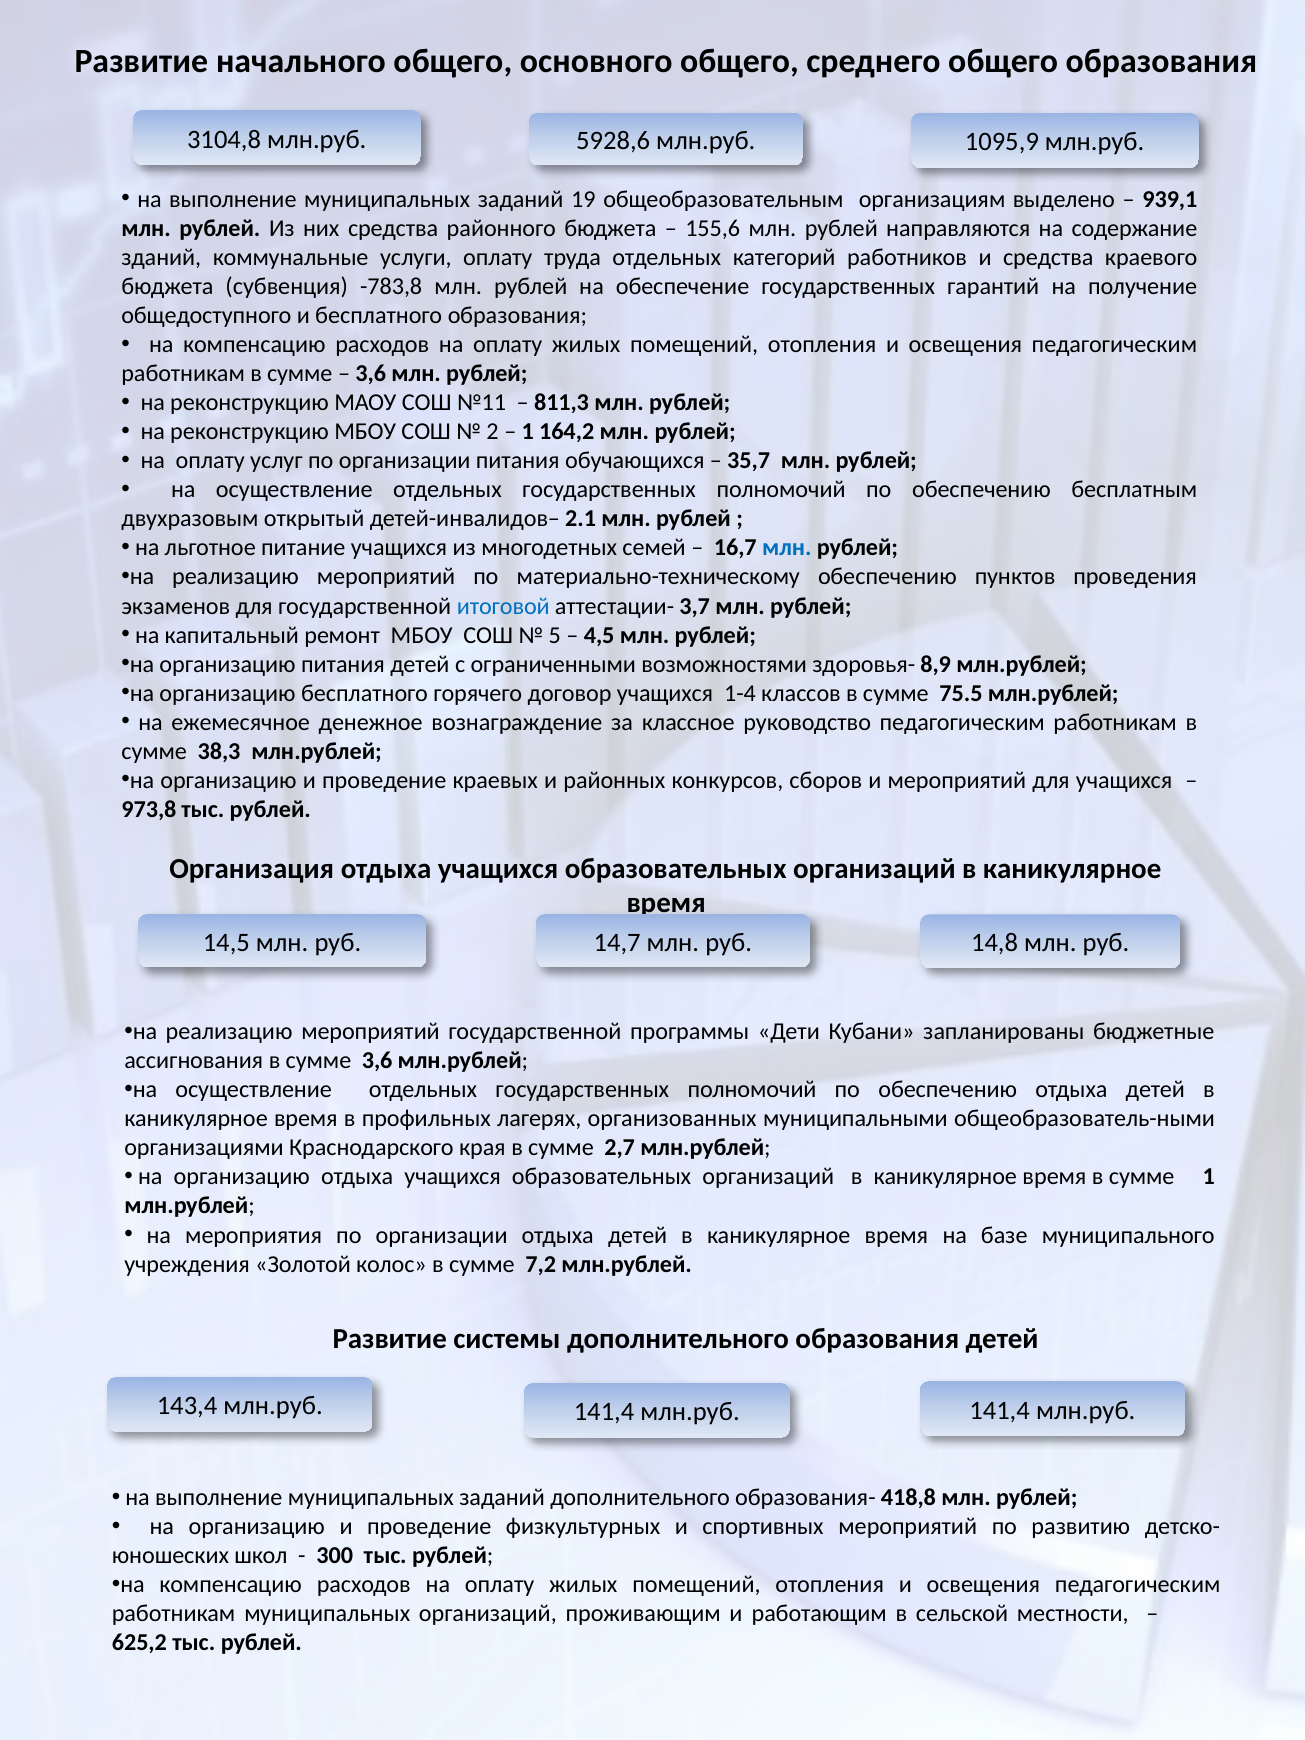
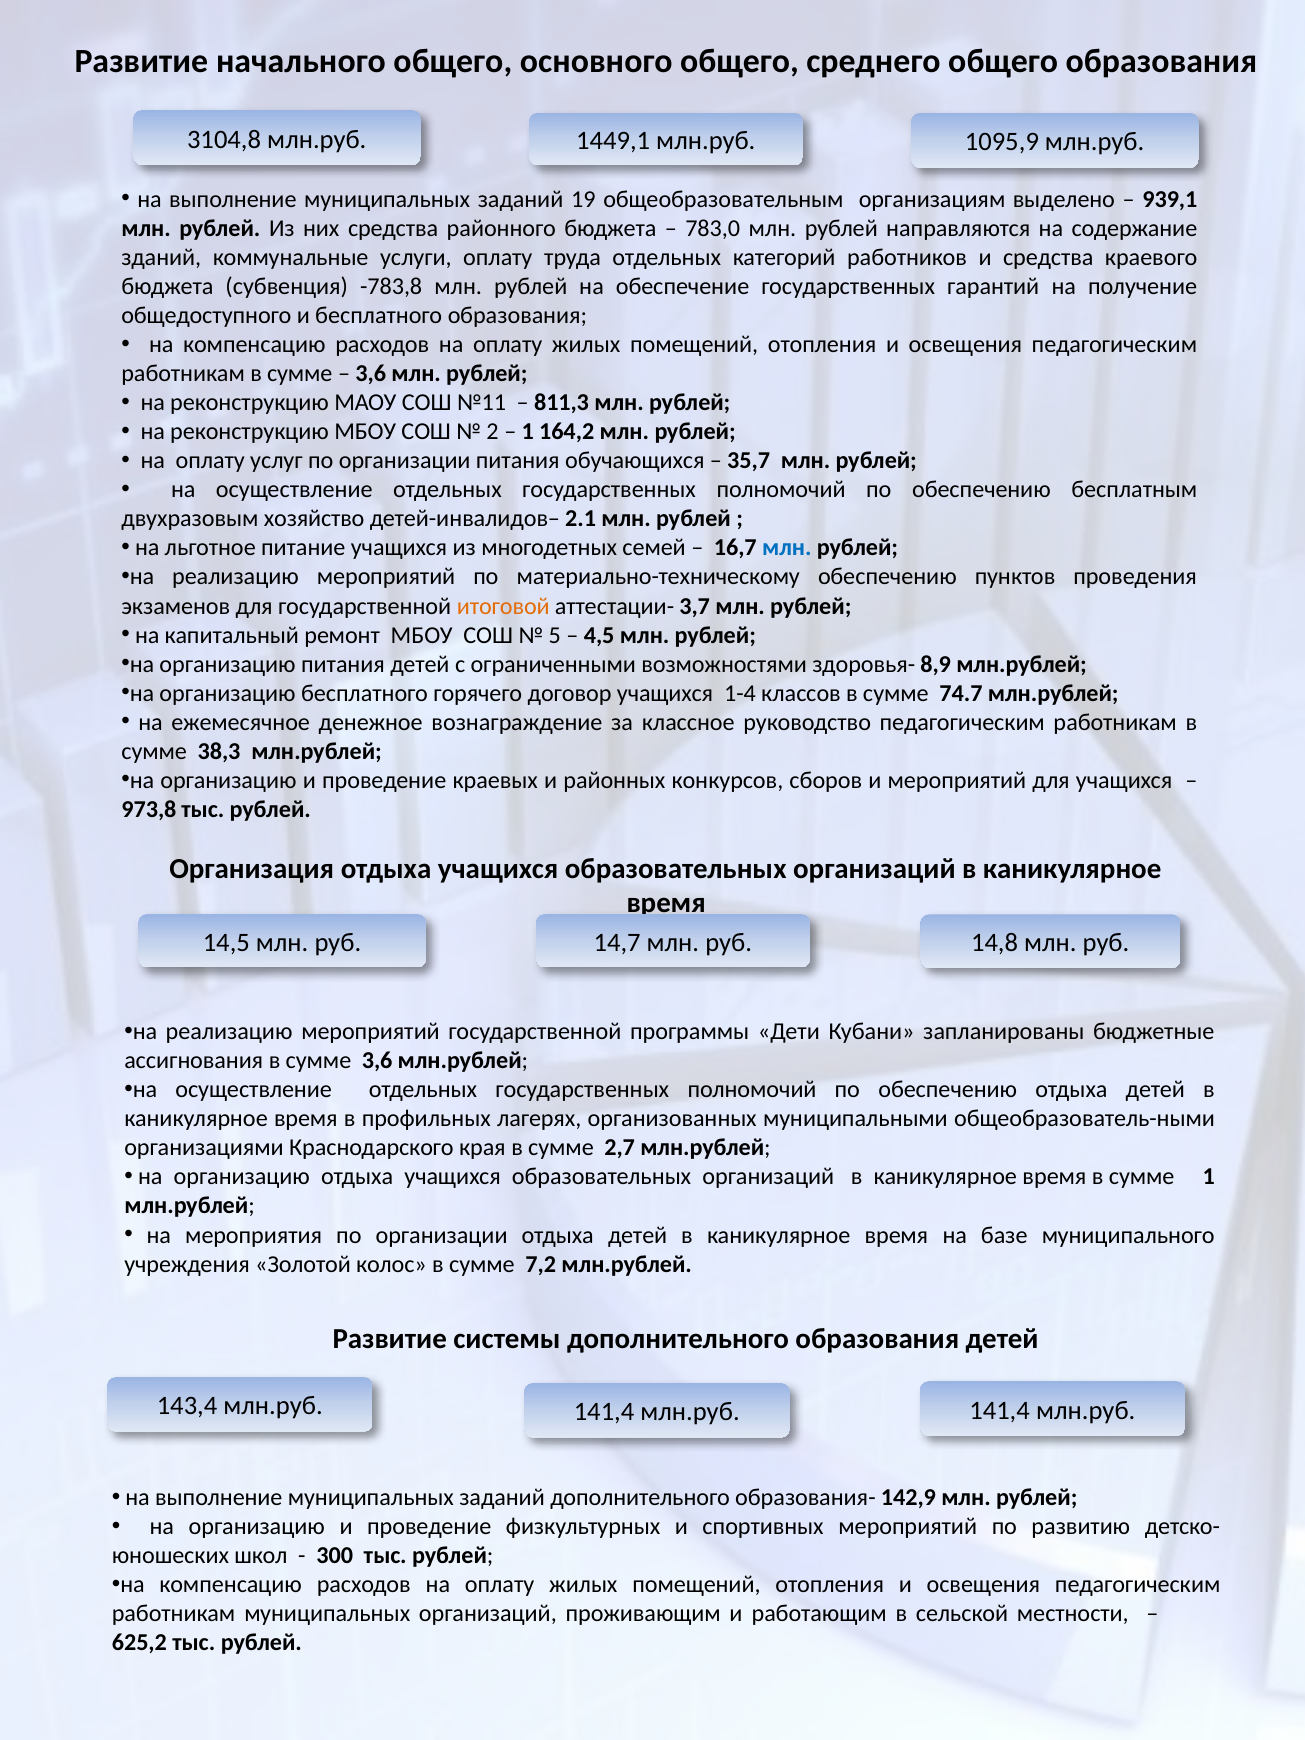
5928,6: 5928,6 -> 1449,1
155,6: 155,6 -> 783,0
открытый: открытый -> хозяйство
итоговой colour: blue -> orange
75.5: 75.5 -> 74.7
418,8: 418,8 -> 142,9
